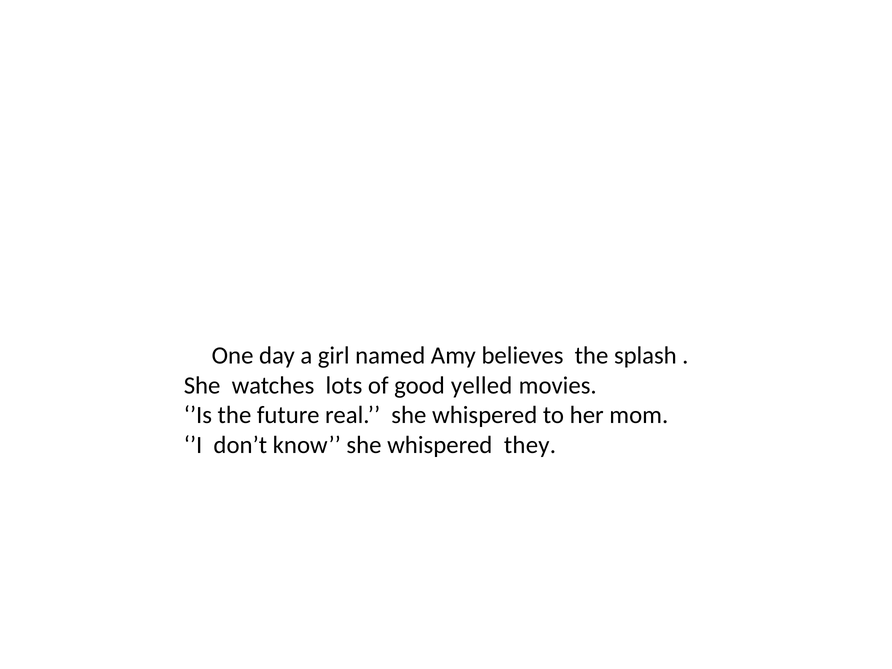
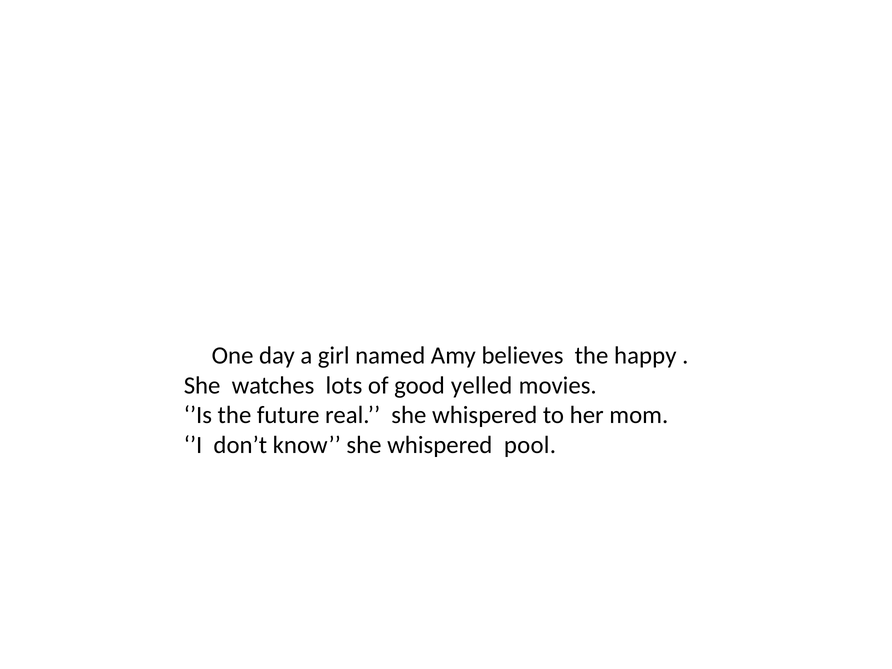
splash: splash -> happy
they: they -> pool
